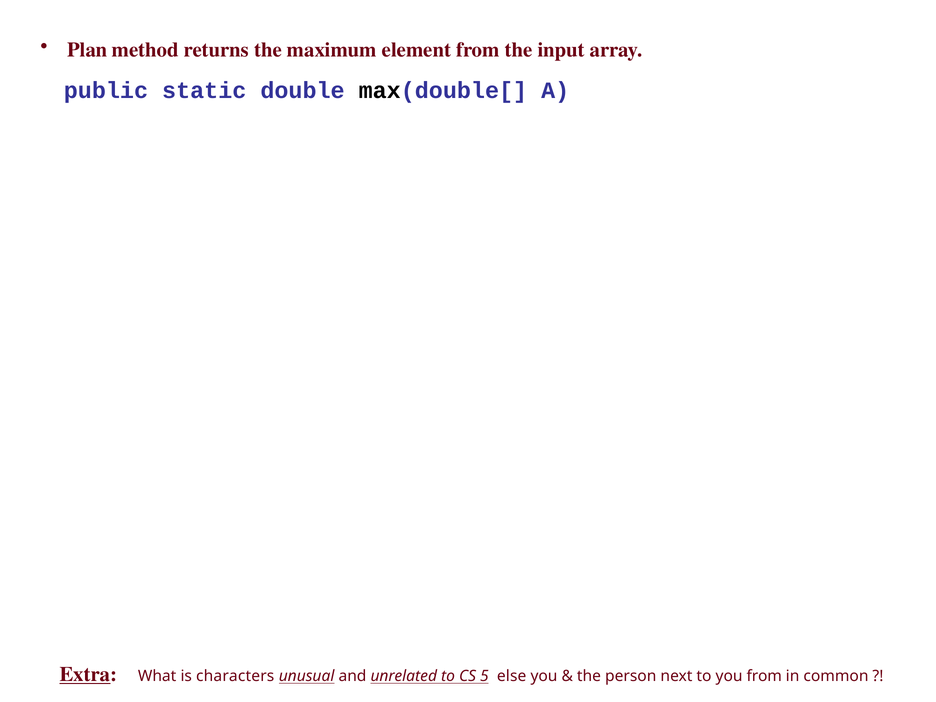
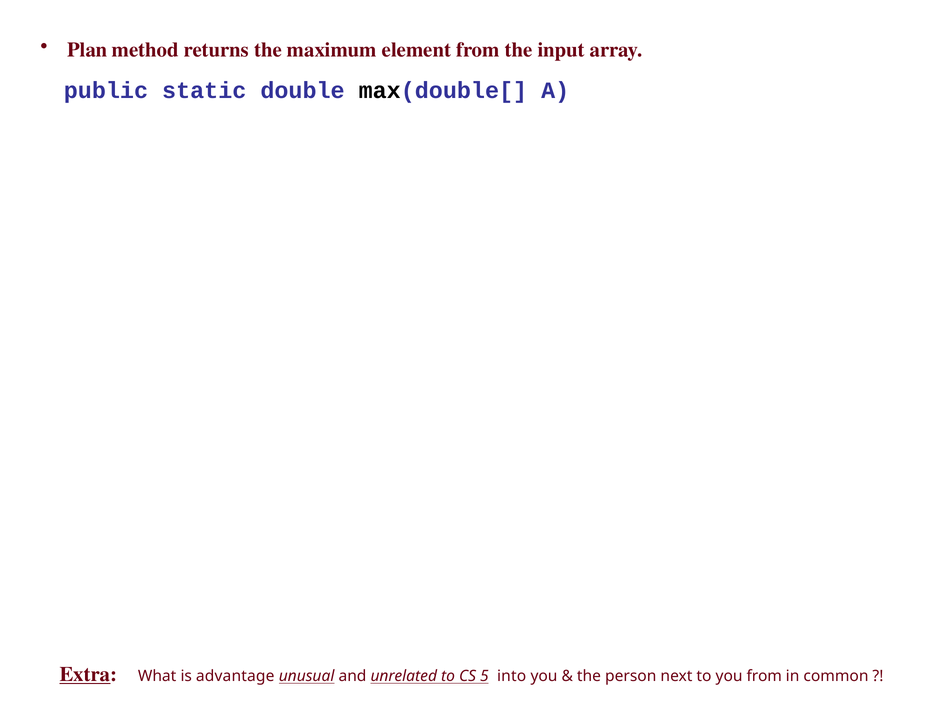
characters: characters -> advantage
else: else -> into
